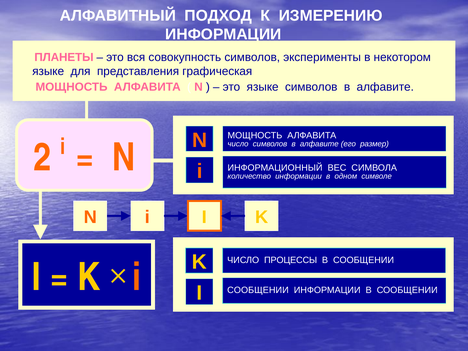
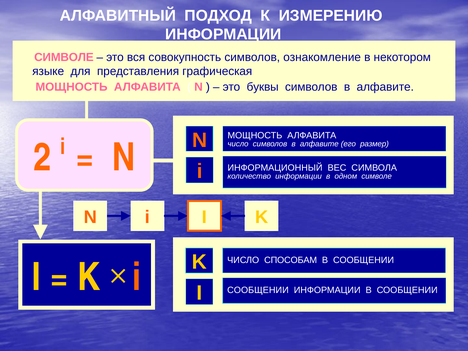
ПЛАНЕТЫ at (64, 57): ПЛАНЕТЫ -> СИМВОЛЕ
эксперименты: эксперименты -> ознакомление
это языке: языке -> буквы
ПРОЦЕССЫ: ПРОЦЕССЫ -> СПОСОБАМ
